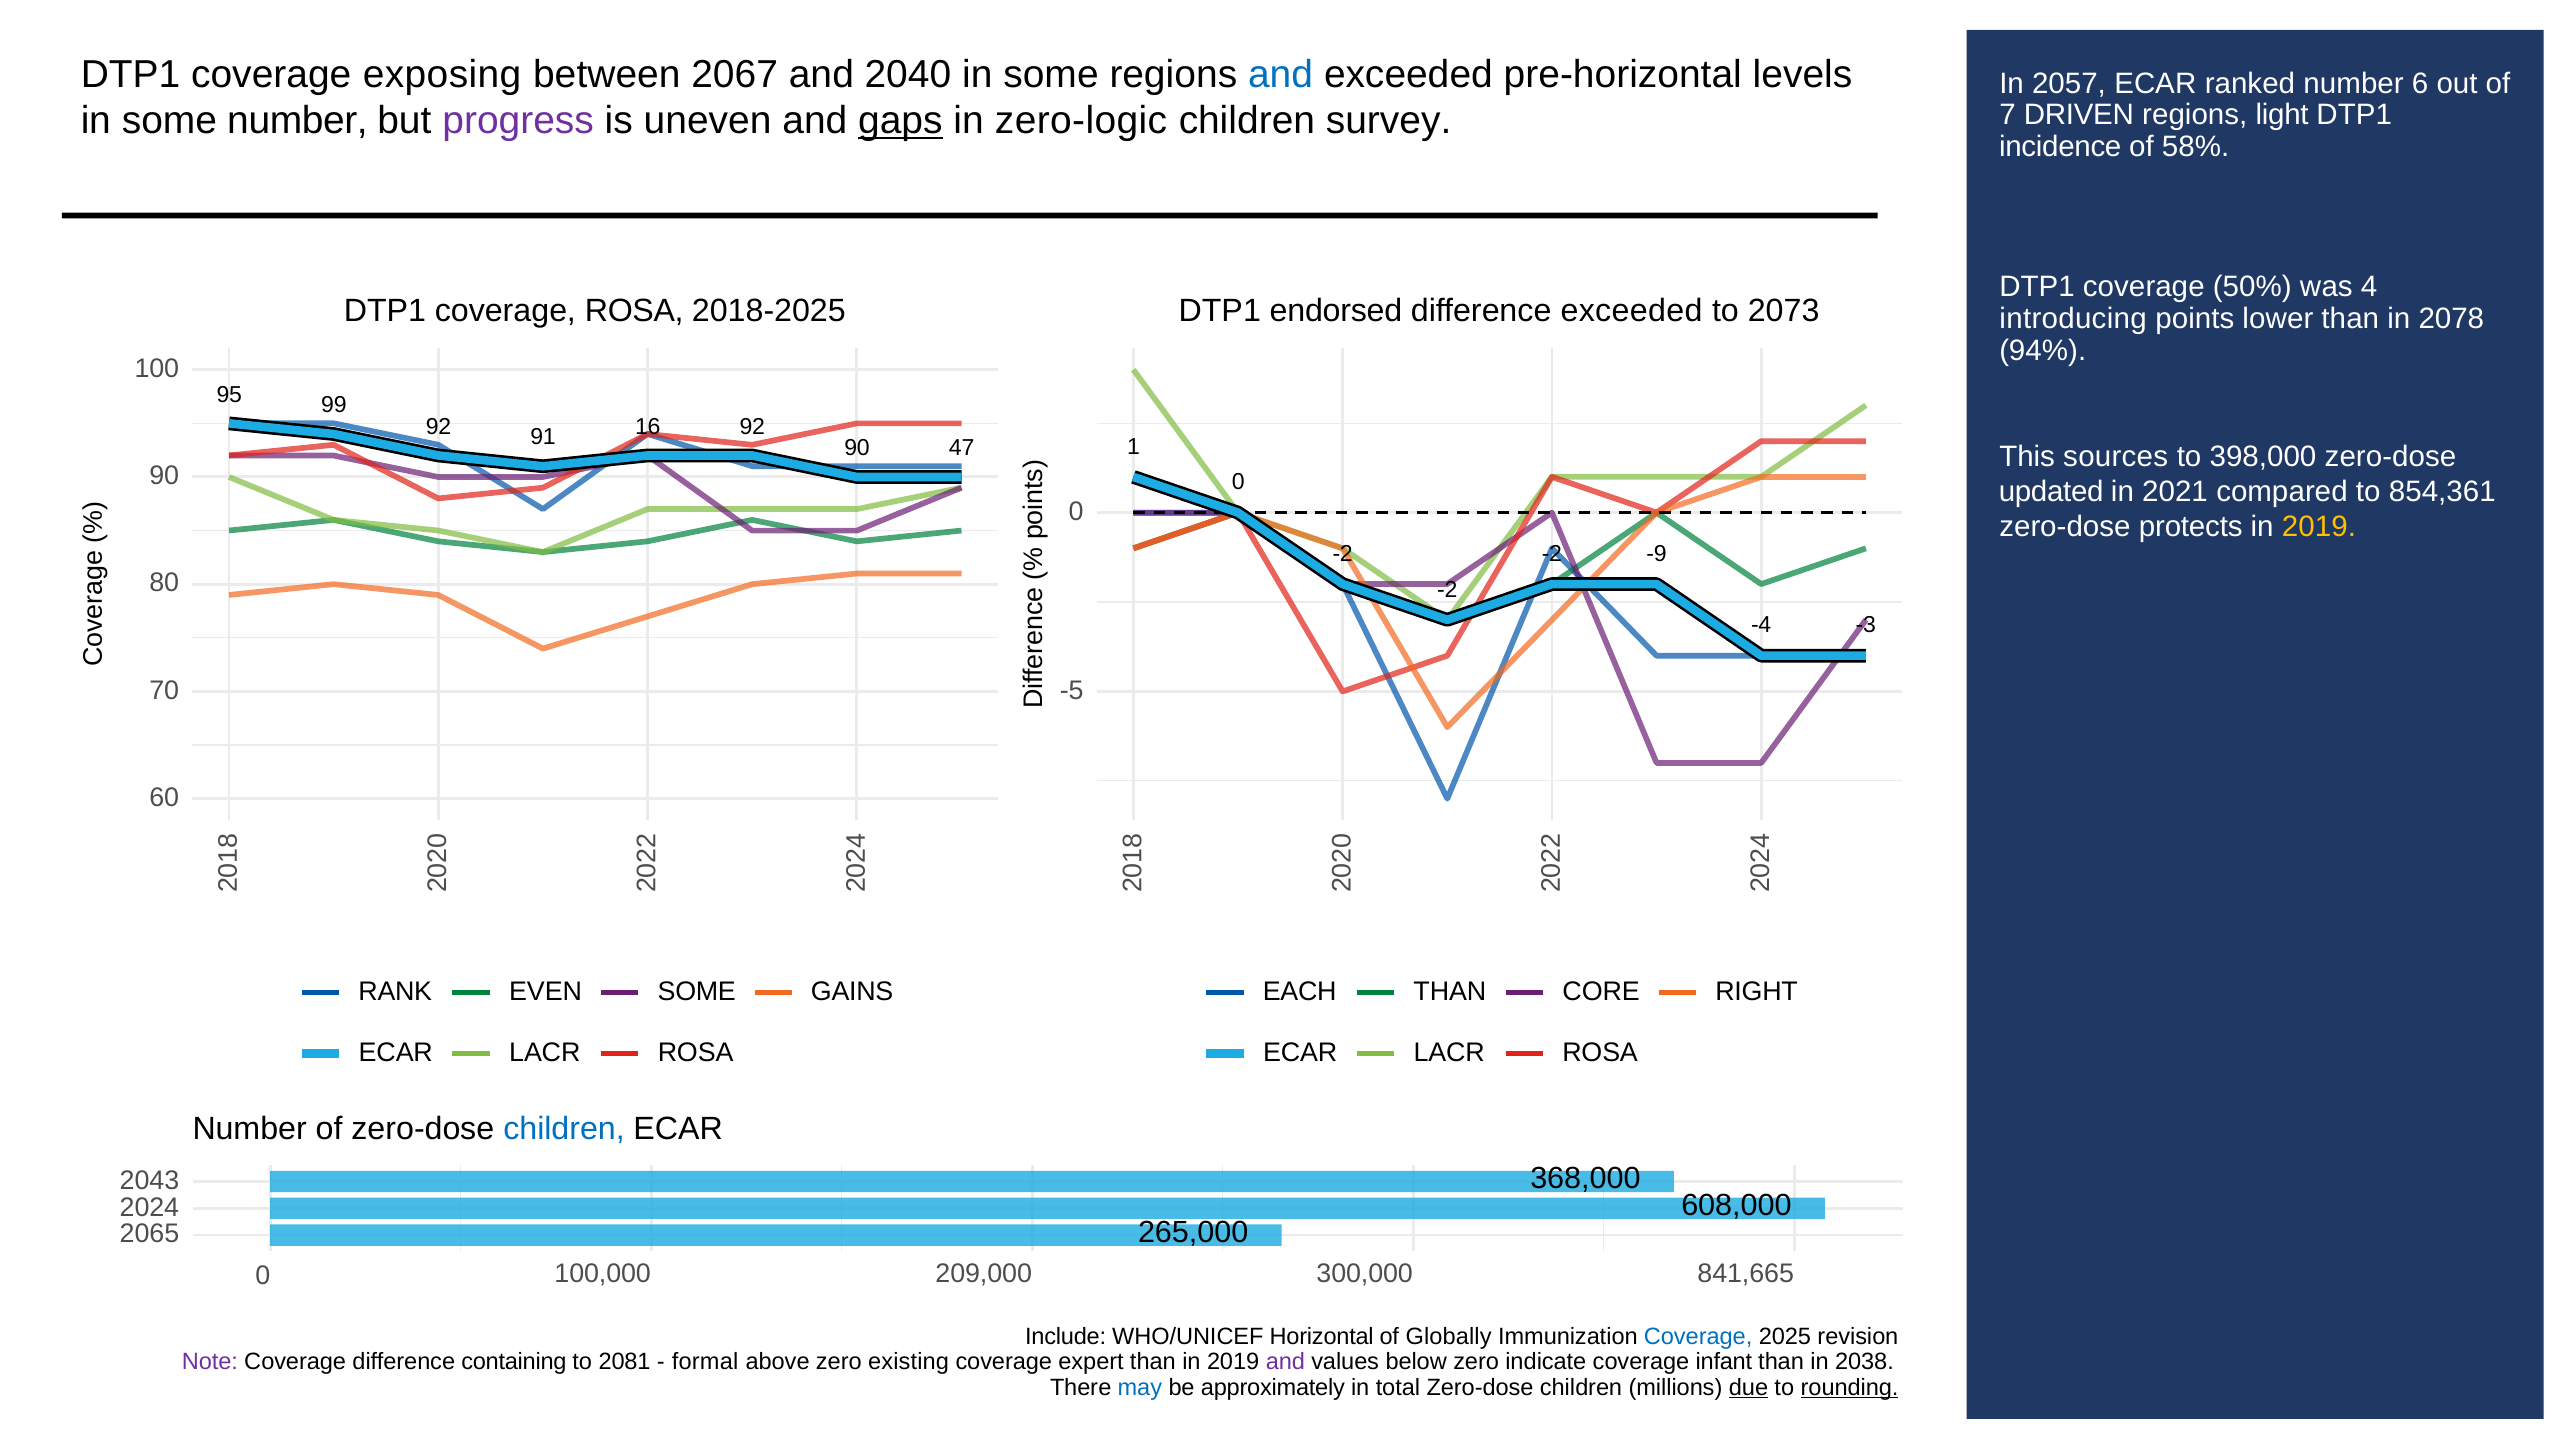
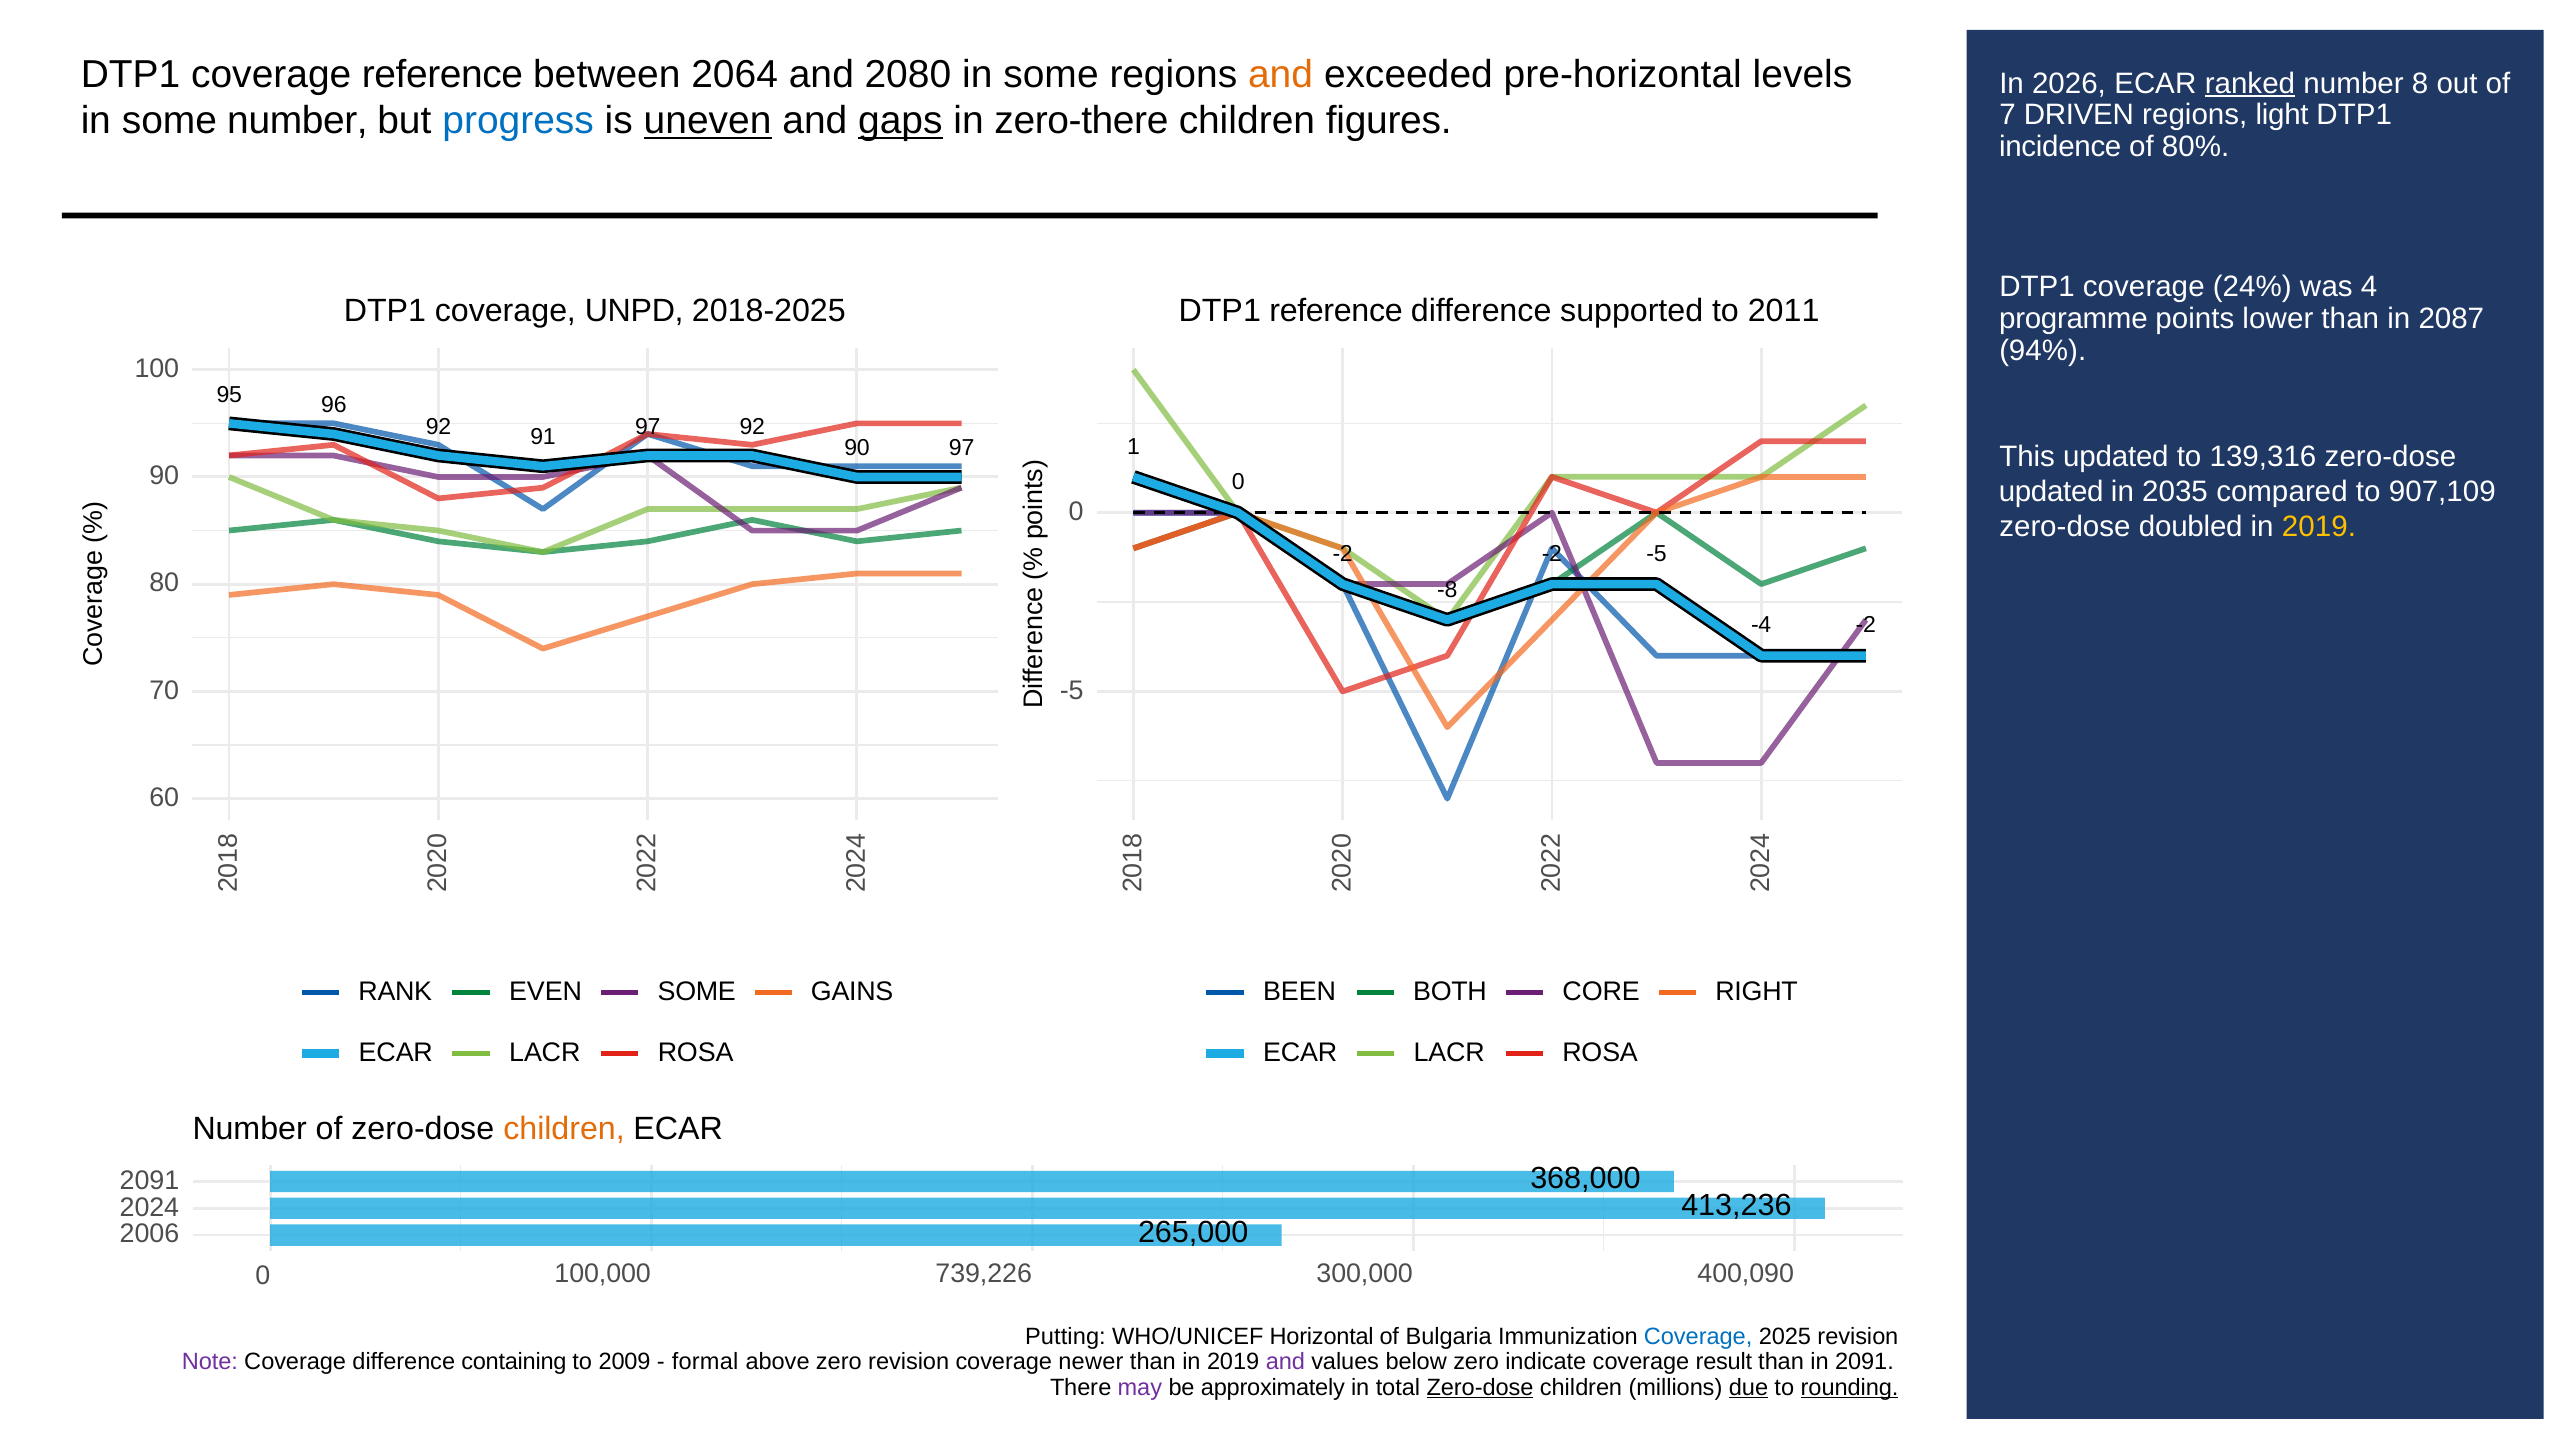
coverage exposing: exposing -> reference
2067: 2067 -> 2064
2040: 2040 -> 2080
and at (1281, 74) colour: blue -> orange
2057: 2057 -> 2026
ranked underline: none -> present
number 6: 6 -> 8
progress colour: purple -> blue
uneven underline: none -> present
zero-logic: zero-logic -> zero-there
survey: survey -> figures
58%: 58% -> 80%
50%: 50% -> 24%
coverage ROSA: ROSA -> UNPD
DTP1 endorsed: endorsed -> reference
difference exceeded: exceeded -> supported
2073: 2073 -> 2011
introducing: introducing -> programme
2078: 2078 -> 2087
99: 99 -> 96
91 16: 16 -> 97
90 47: 47 -> 97
This sources: sources -> updated
398,000: 398,000 -> 139,316
2021: 2021 -> 2035
854,361: 854,361 -> 907,109
protects: protects -> doubled
-9 at (1657, 554): -9 -> -5
-2 at (1447, 589): -2 -> -8
-4 -3: -3 -> -2
THAN at (1450, 991): THAN -> BOTH
EACH: EACH -> BEEN
children at (564, 1129) colour: blue -> orange
2043 at (149, 1180): 2043 -> 2091
608,000: 608,000 -> 413,236
2065: 2065 -> 2006
209,000: 209,000 -> 739,226
841,665: 841,665 -> 400,090
Include: Include -> Putting
Globally: Globally -> Bulgaria
2081: 2081 -> 2009
zero existing: existing -> revision
expert: expert -> newer
infant: infant -> result
in 2038: 2038 -> 2091
may colour: blue -> purple
Zero-dose at (1480, 1387) underline: none -> present
